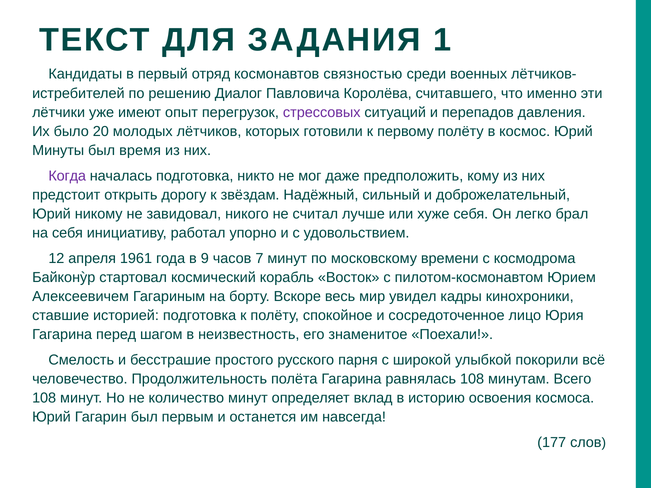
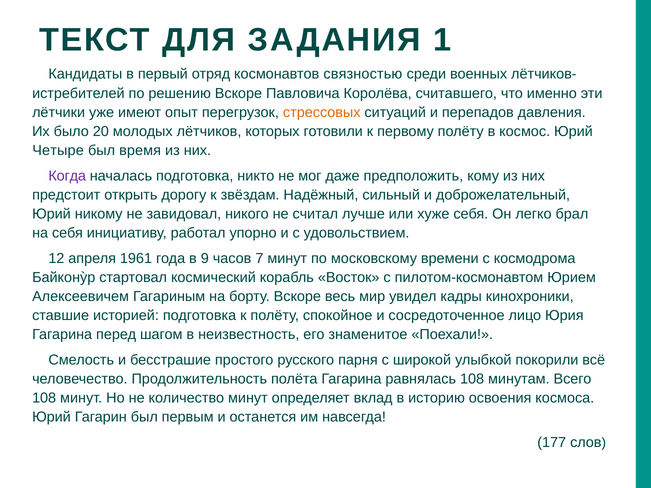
решению Диалог: Диалог -> Вскоре
стрессовых colour: purple -> orange
Минуты: Минуты -> Четыре
